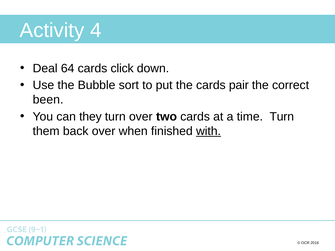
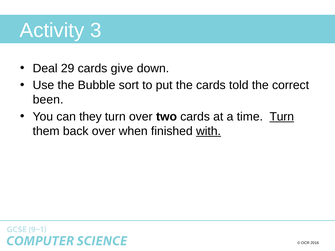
4: 4 -> 3
64: 64 -> 29
click: click -> give
pair: pair -> told
Turn at (282, 117) underline: none -> present
